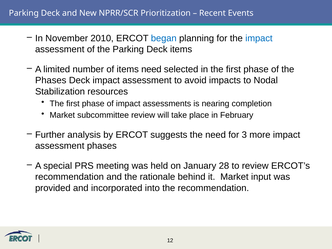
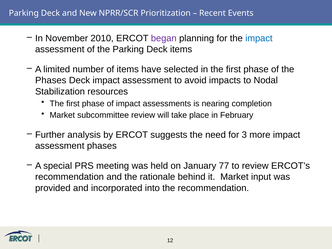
began colour: blue -> purple
items need: need -> have
28: 28 -> 77
